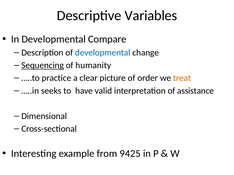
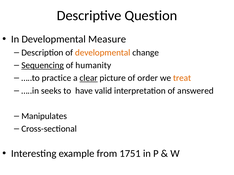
Variables: Variables -> Question
Compare: Compare -> Measure
developmental at (103, 53) colour: blue -> orange
clear underline: none -> present
assistance: assistance -> answered
Dimensional: Dimensional -> Manipulates
9425: 9425 -> 1751
